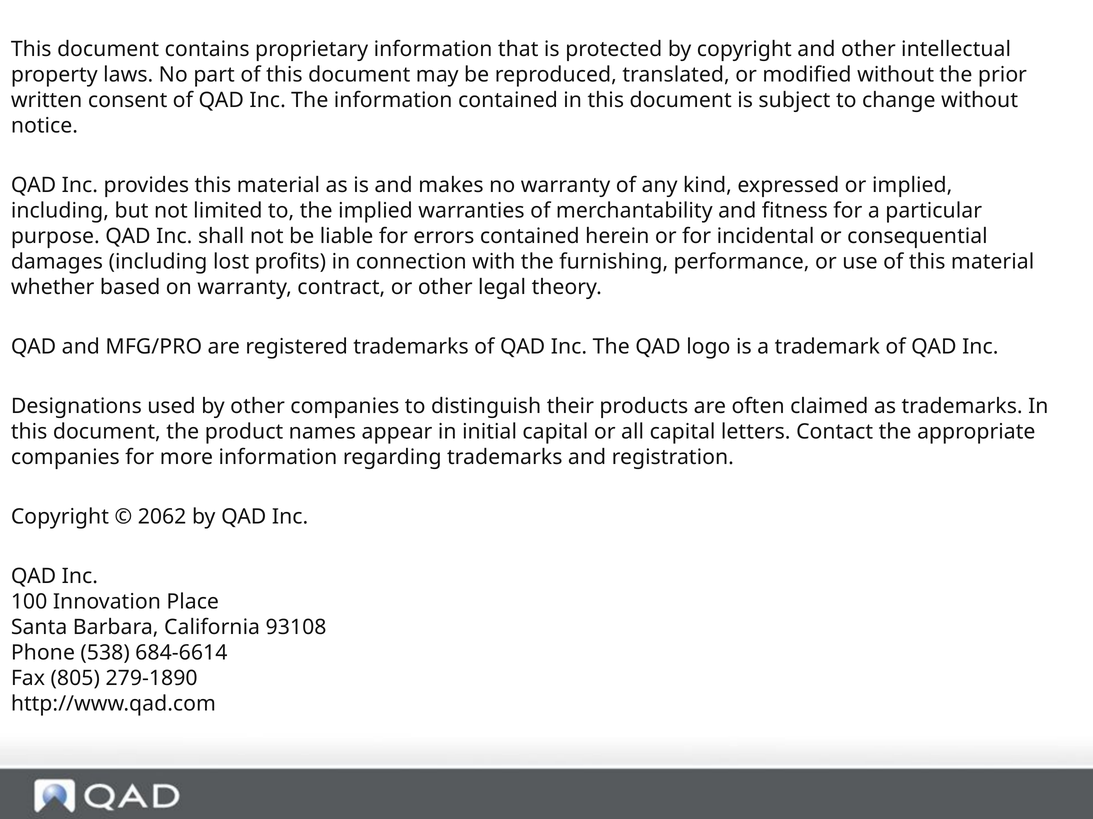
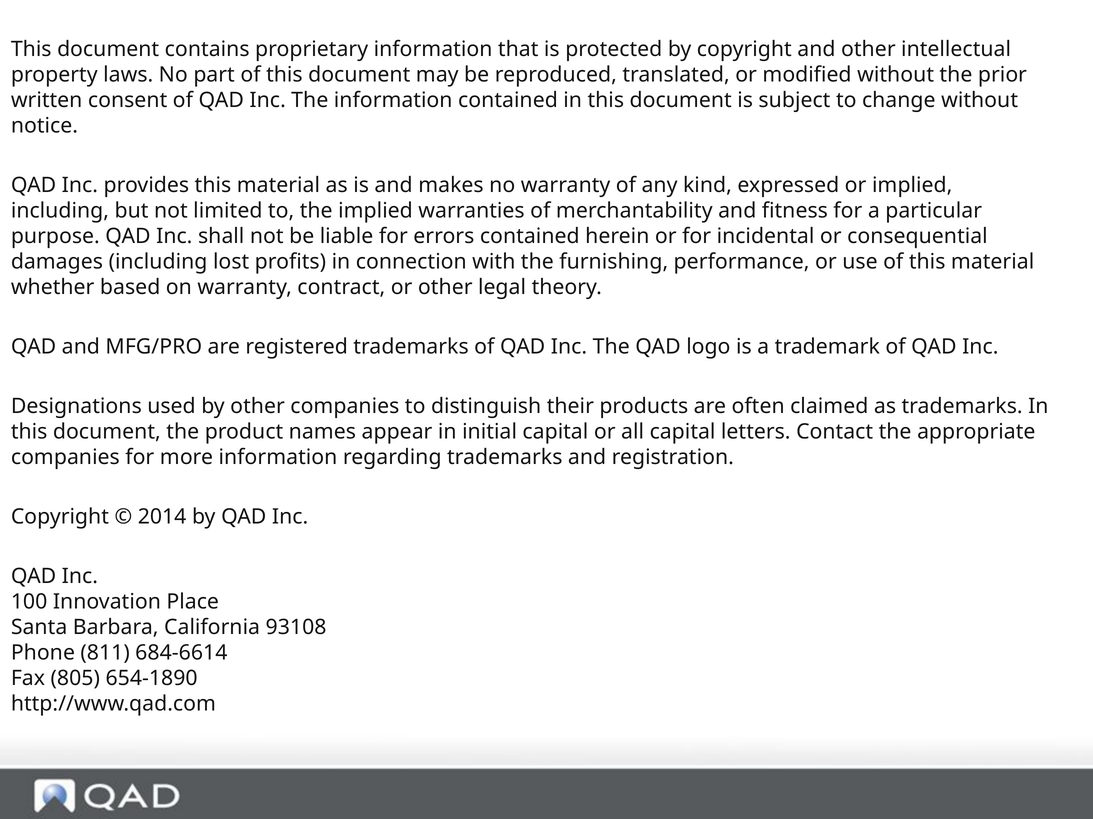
2062: 2062 -> 2014
538: 538 -> 811
279-1890: 279-1890 -> 654-1890
